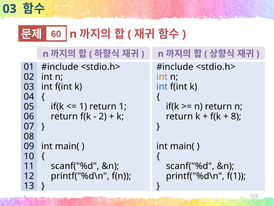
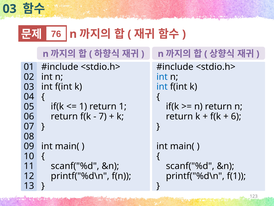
60: 60 -> 76
int at (162, 77) colour: orange -> blue
2: 2 -> 7
8: 8 -> 6
